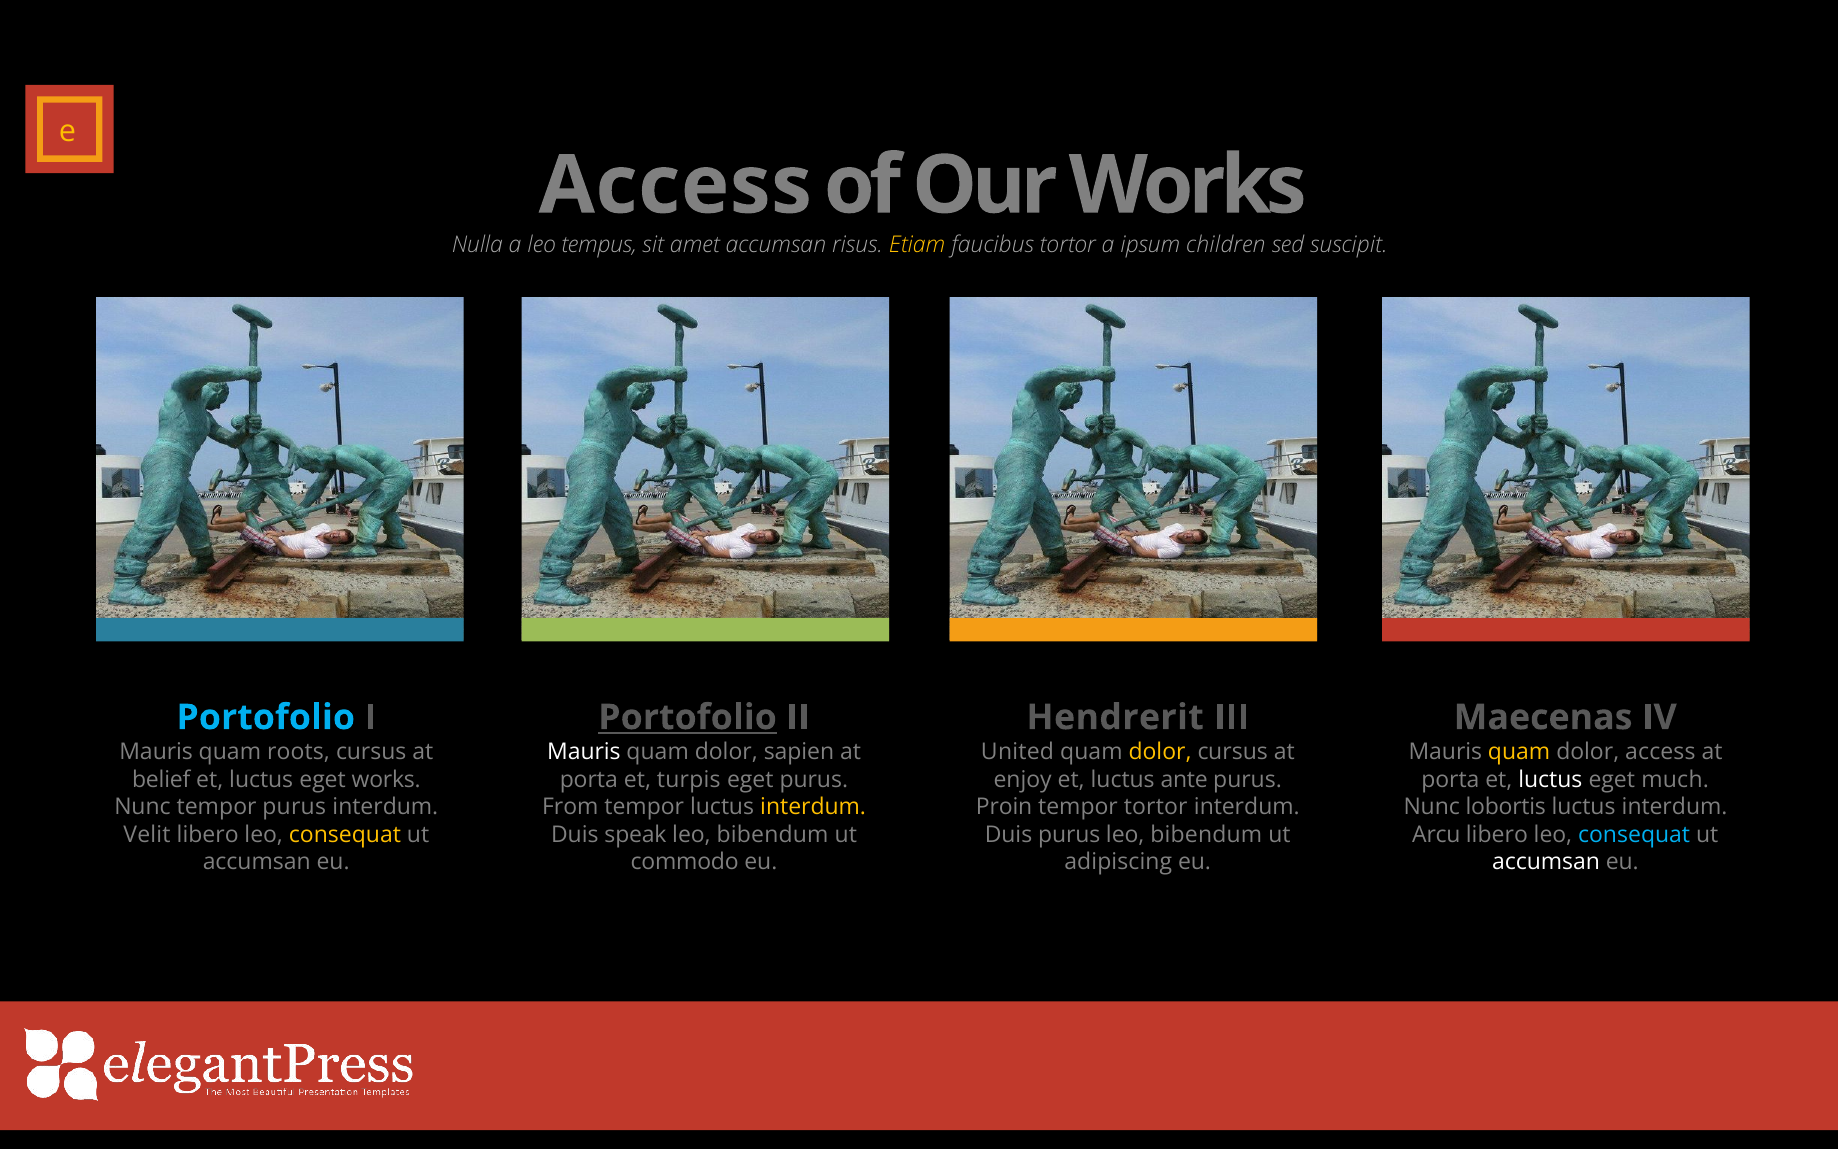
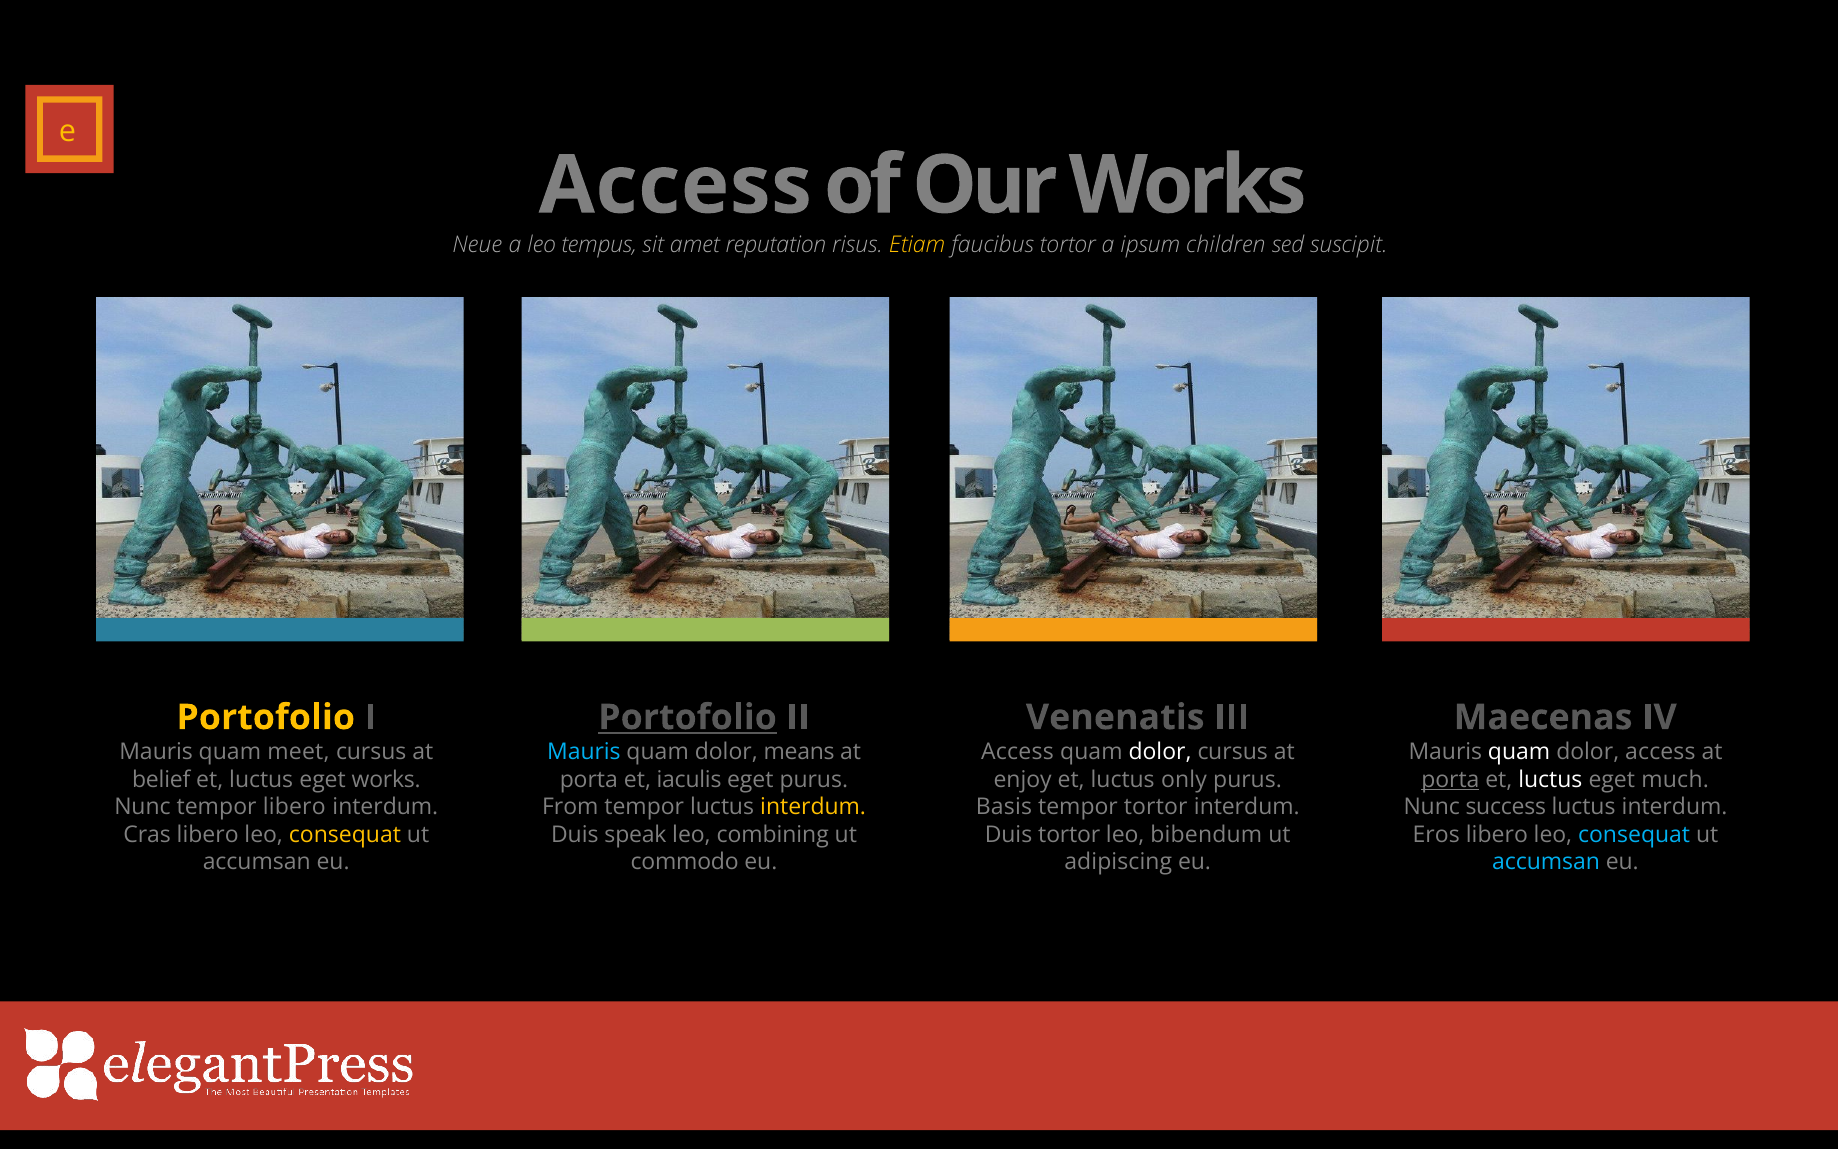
Nulla: Nulla -> Neue
amet accumsan: accumsan -> reputation
Portofolio at (266, 717) colour: light blue -> yellow
Hendrerit: Hendrerit -> Venenatis
roots: roots -> meet
Mauris at (584, 752) colour: white -> light blue
sapien: sapien -> means
United at (1017, 752): United -> Access
dolor at (1160, 752) colour: yellow -> white
quam at (1519, 752) colour: yellow -> white
turpis: turpis -> iaculis
ante: ante -> only
porta at (1450, 779) underline: none -> present
tempor purus: purus -> libero
Proin: Proin -> Basis
lobortis: lobortis -> success
Velit: Velit -> Cras
bibendum at (773, 835): bibendum -> combining
Duis purus: purus -> tortor
Arcu: Arcu -> Eros
accumsan at (1546, 862) colour: white -> light blue
